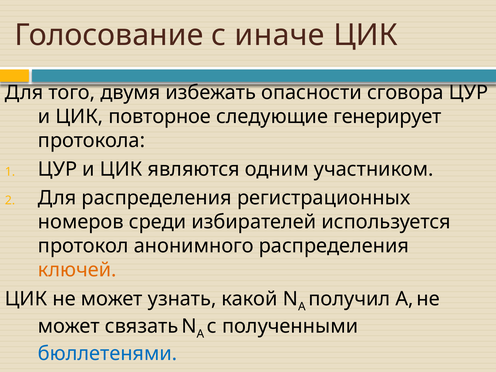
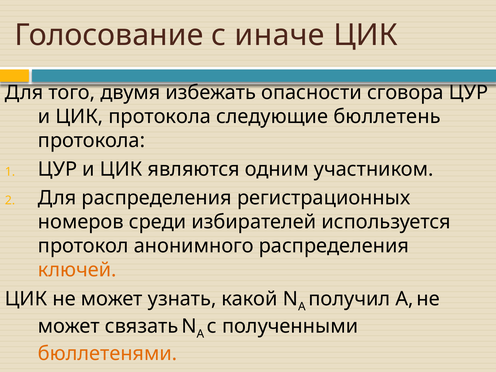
ЦИК повторное: повторное -> протокола
генерирует: генерирует -> бюллетень
бюллетенями colour: blue -> orange
